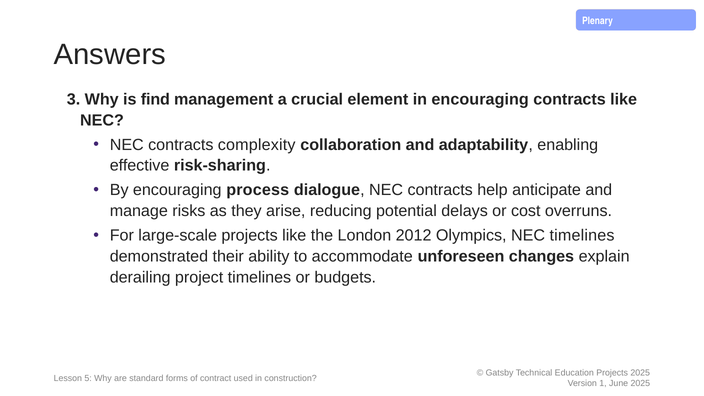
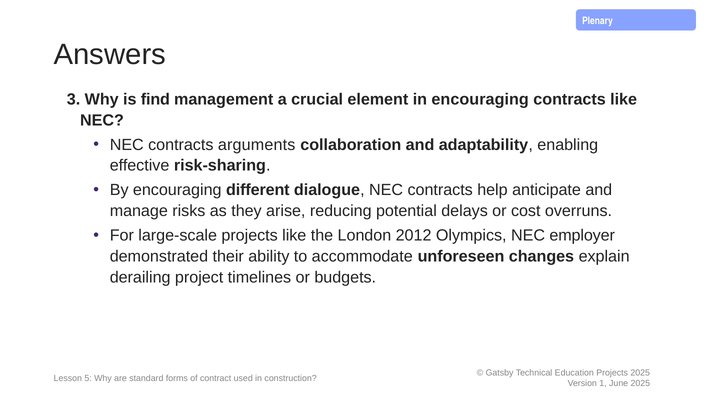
complexity: complexity -> arguments
process: process -> different
NEC timelines: timelines -> employer
